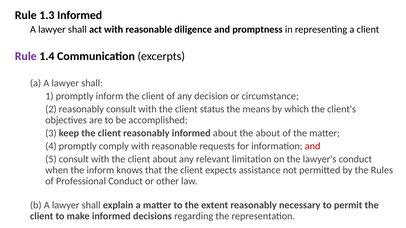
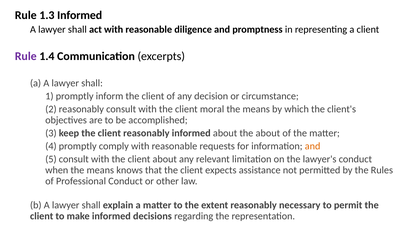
status: status -> moral
and at (313, 146) colour: red -> orange
when the inform: inform -> means
